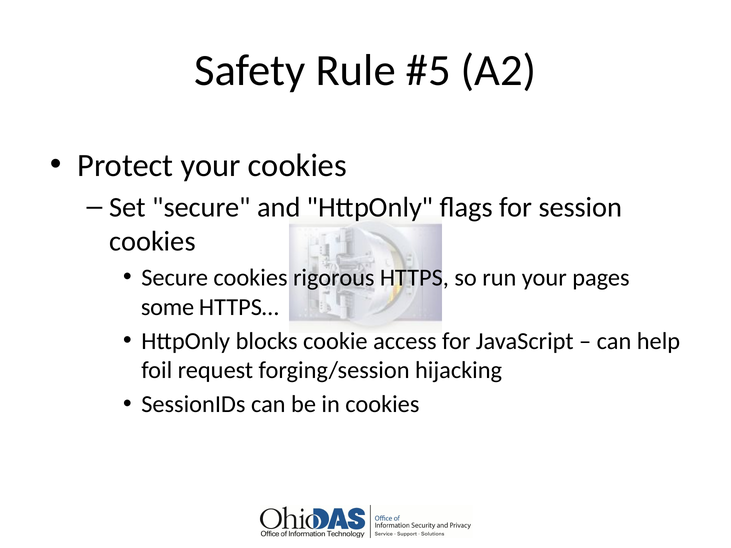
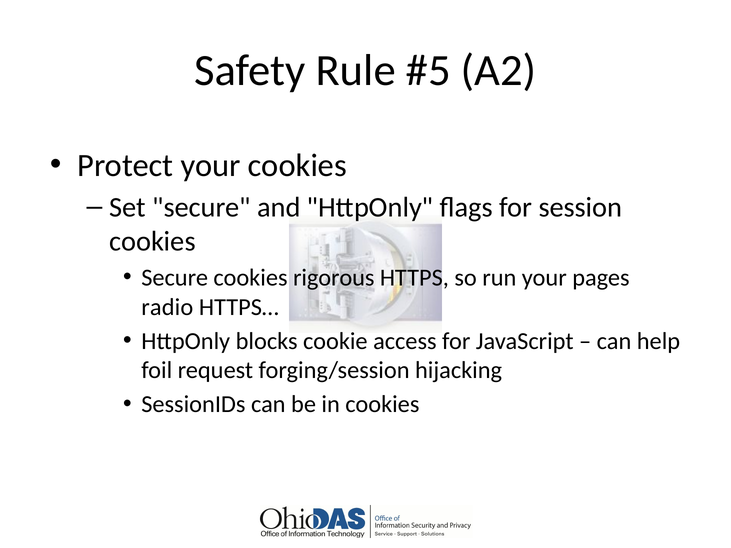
some: some -> radio
